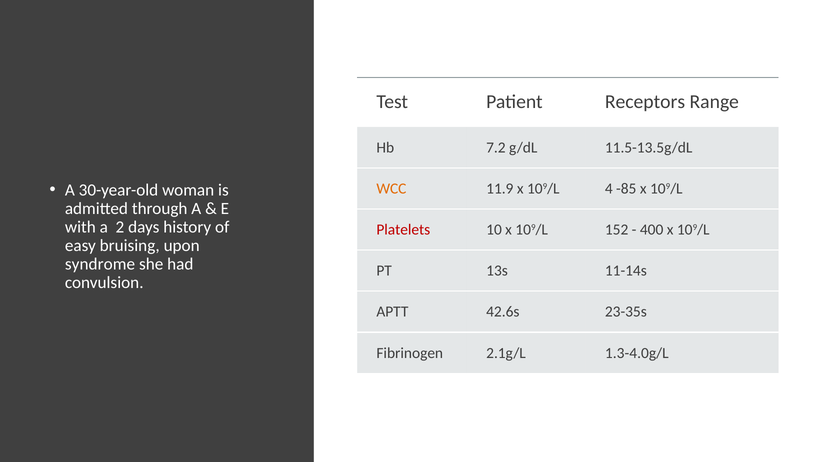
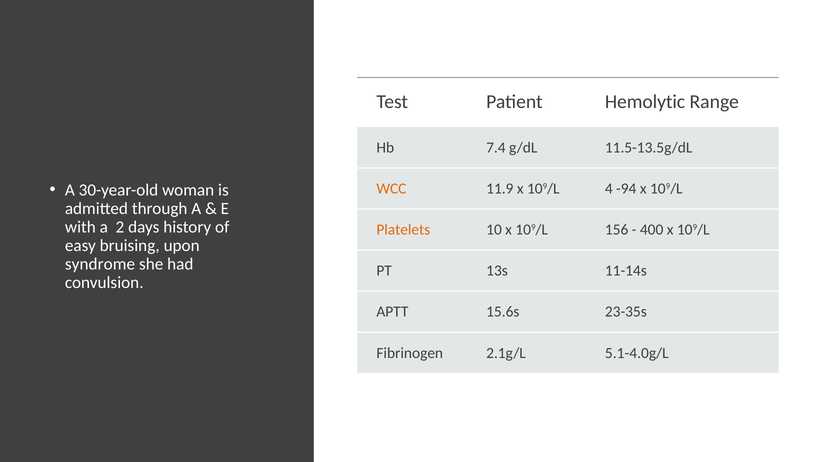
Receptors: Receptors -> Hemolytic
7.2: 7.2 -> 7.4
-85: -85 -> -94
Platelets colour: red -> orange
152: 152 -> 156
42.6s: 42.6s -> 15.6s
1.3-4.0g/L: 1.3-4.0g/L -> 5.1-4.0g/L
